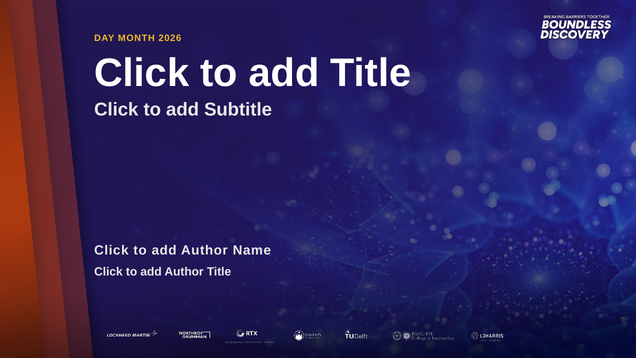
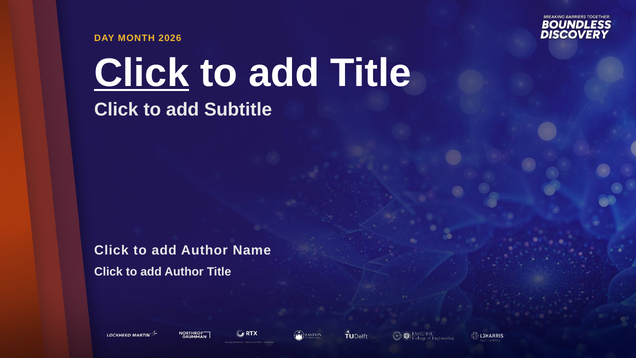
Click at (142, 73) underline: none -> present
